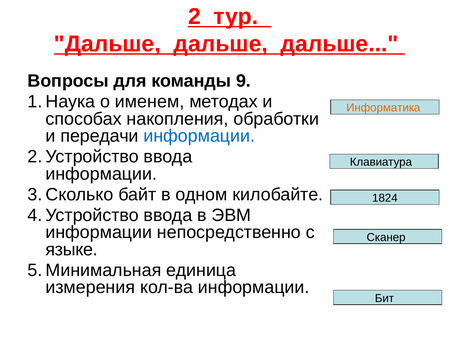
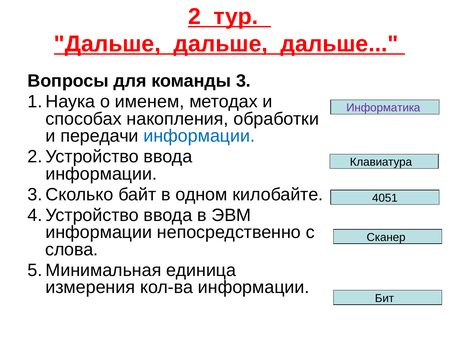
9: 9 -> 3
Информатика colour: orange -> purple
1824: 1824 -> 4051
языке: языке -> слова
